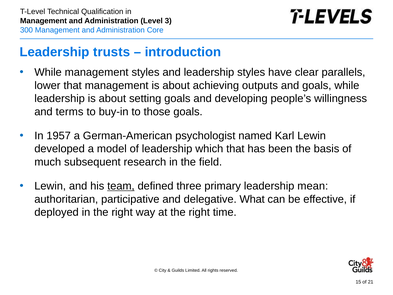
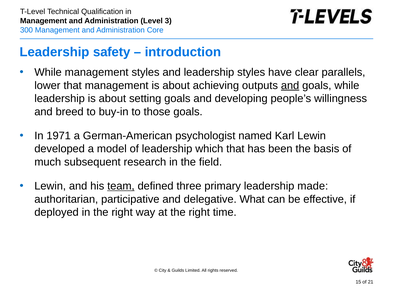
trusts: trusts -> safety
and at (290, 85) underline: none -> present
terms: terms -> breed
1957: 1957 -> 1971
mean: mean -> made
